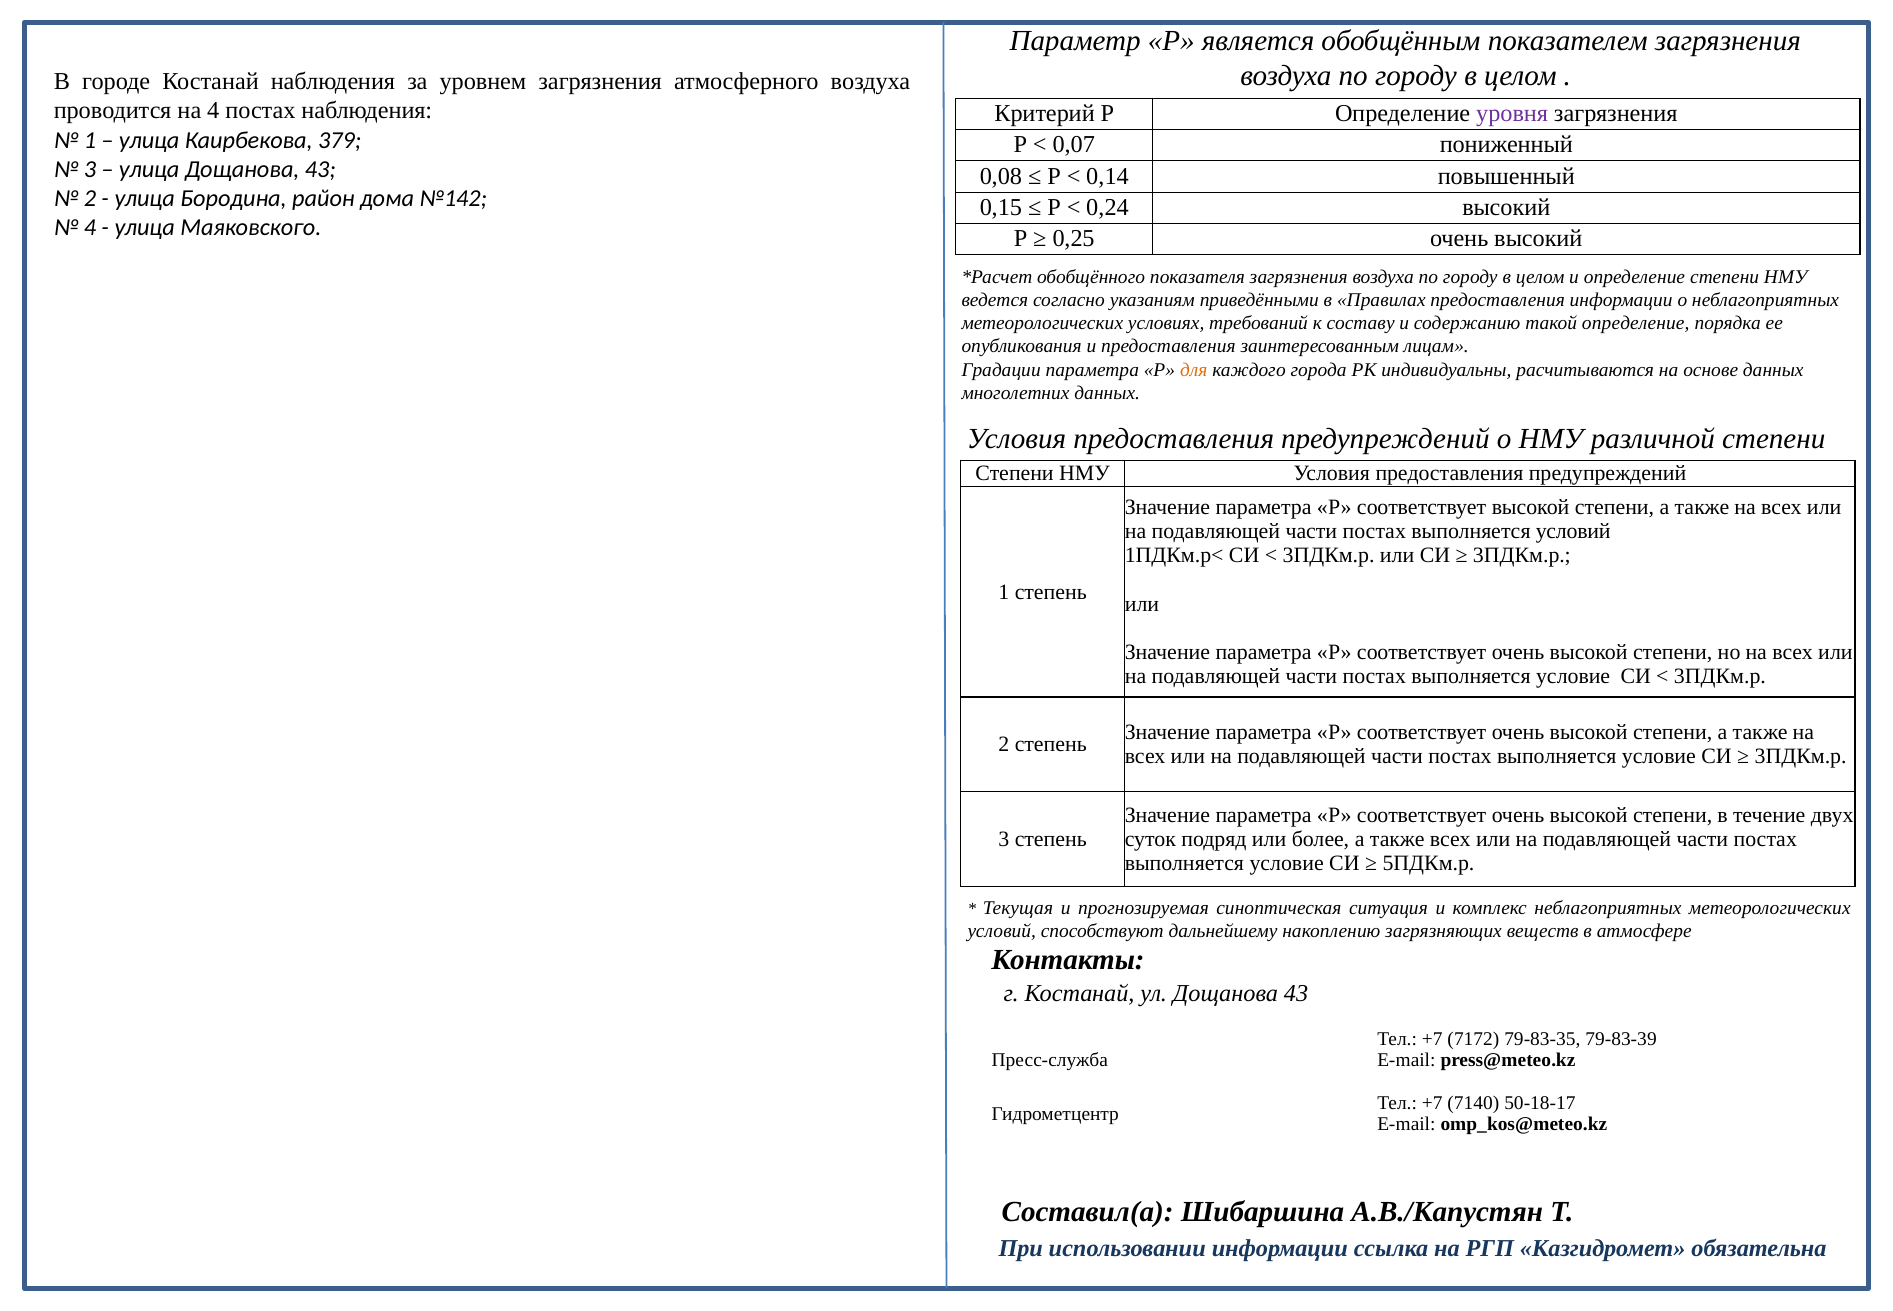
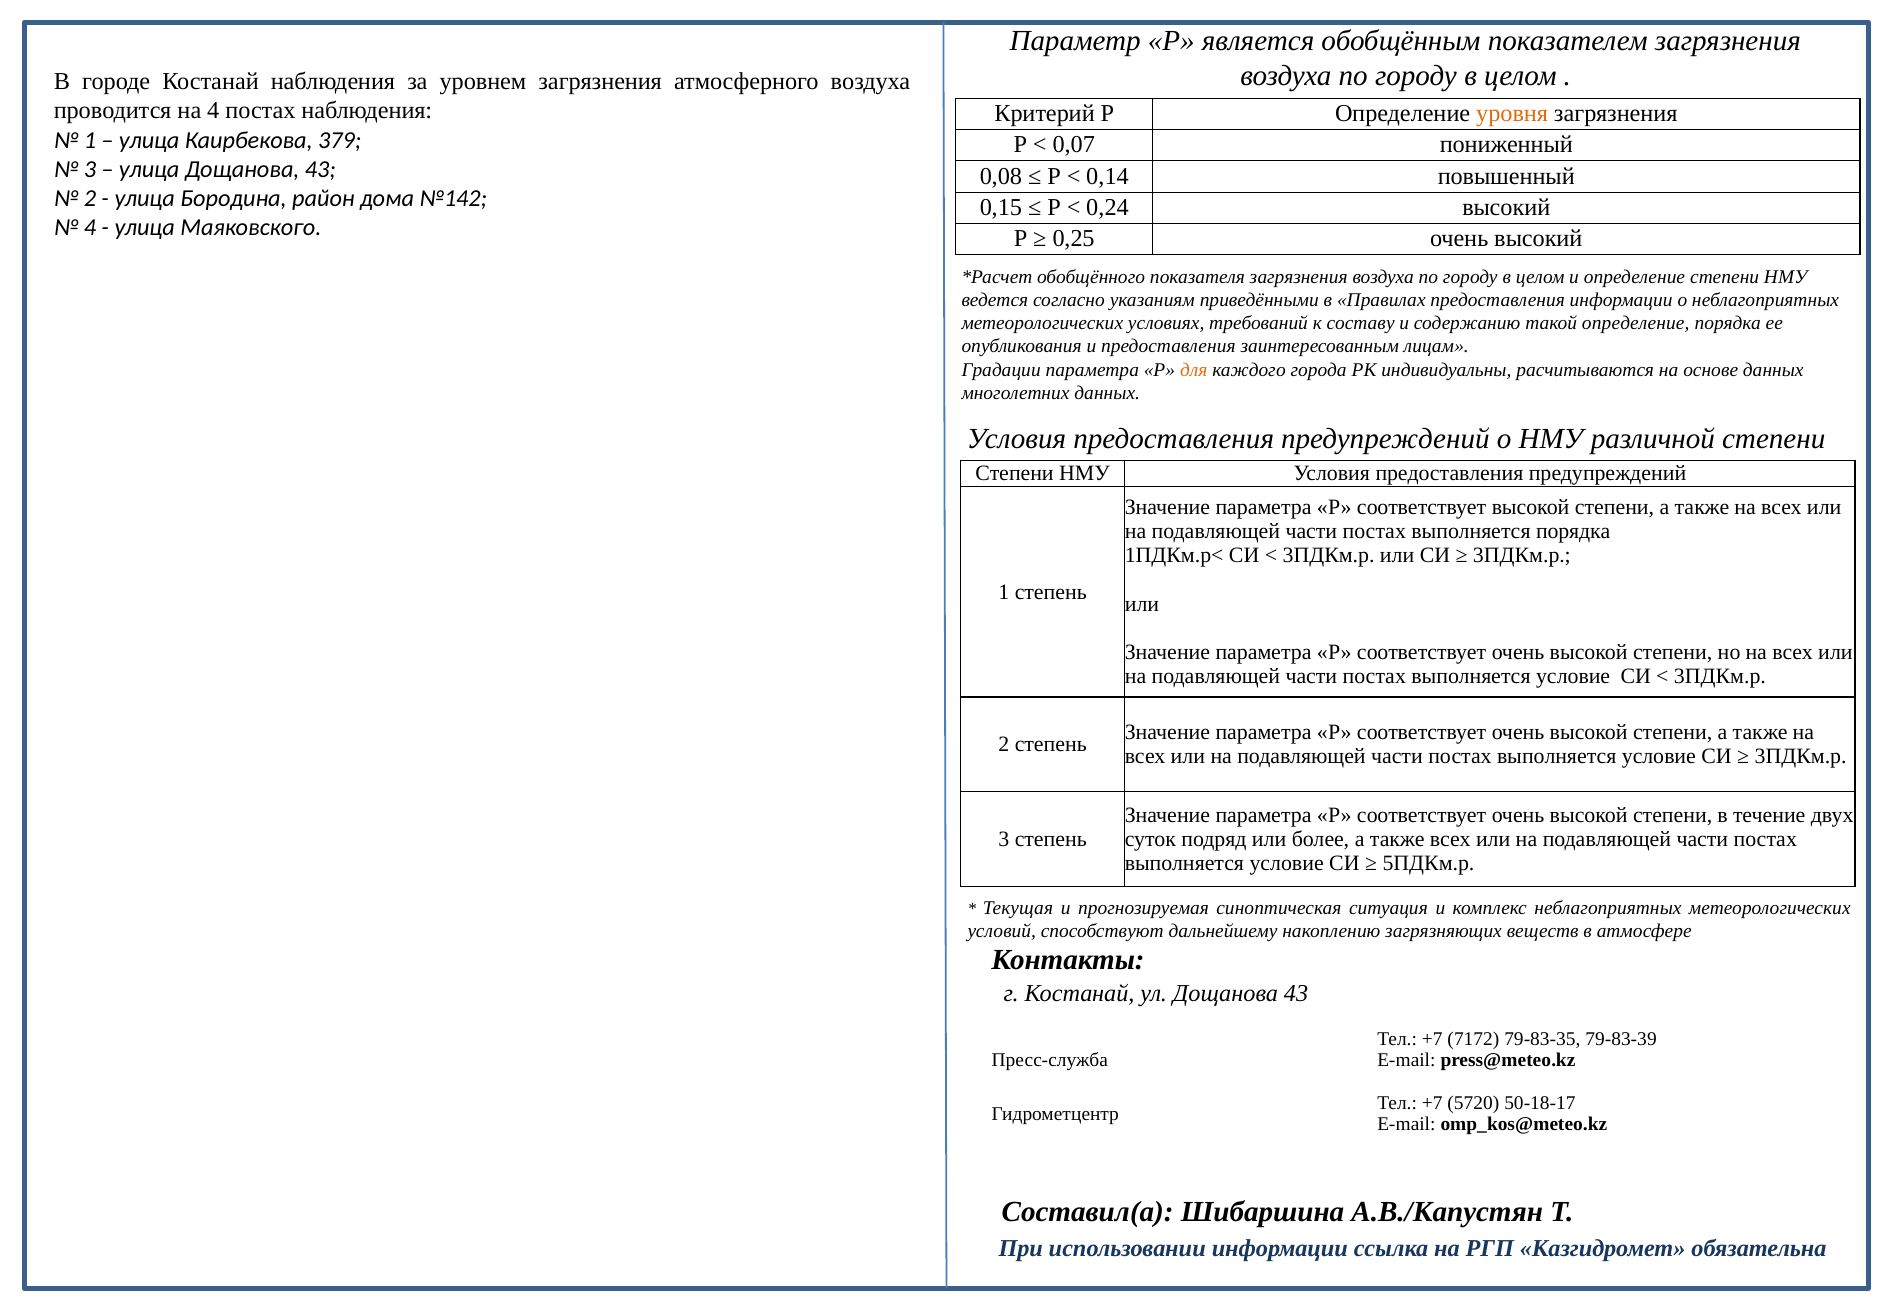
уровня colour: purple -> orange
выполняется условий: условий -> порядка
7140: 7140 -> 5720
